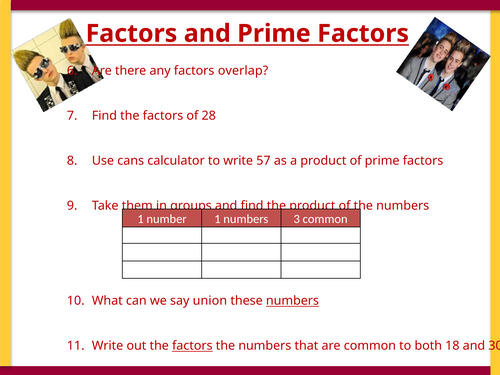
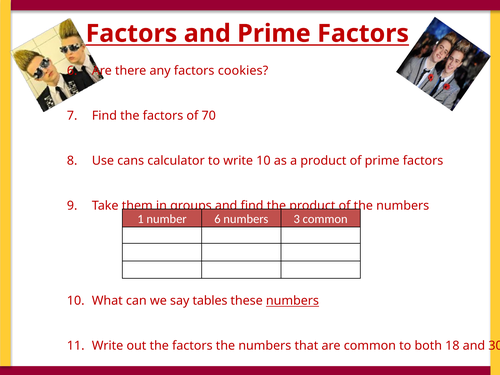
overlap: overlap -> cookies
28: 28 -> 70
write 57: 57 -> 10
number 1: 1 -> 6
union: union -> tables
factors at (192, 346) underline: present -> none
